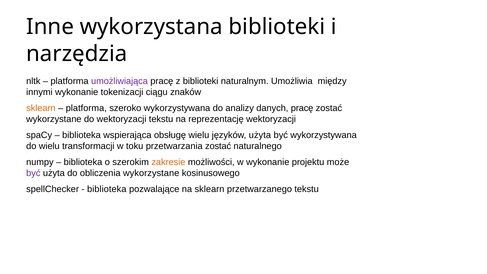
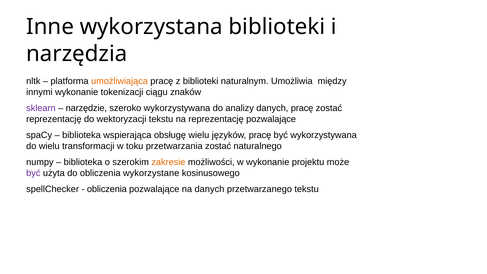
umożliwiająca colour: purple -> orange
sklearn at (41, 108) colour: orange -> purple
platforma at (86, 108): platforma -> narzędzie
wykorzystane at (54, 119): wykorzystane -> reprezentację
reprezentację wektoryzacji: wektoryzacji -> pozwalające
języków użyta: użyta -> pracę
biblioteka at (107, 189): biblioteka -> obliczenia
na sklearn: sklearn -> danych
